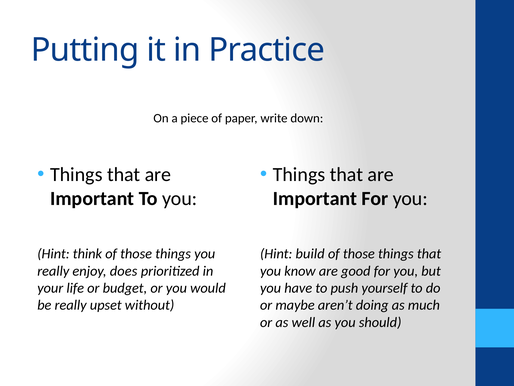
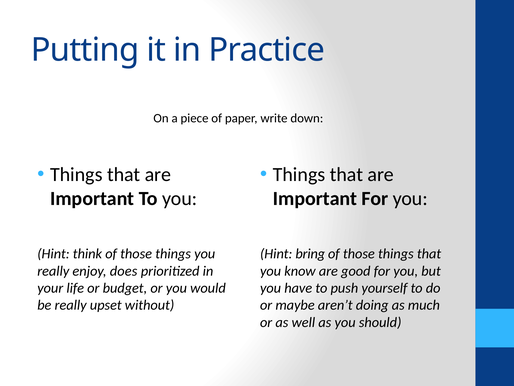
build: build -> bring
